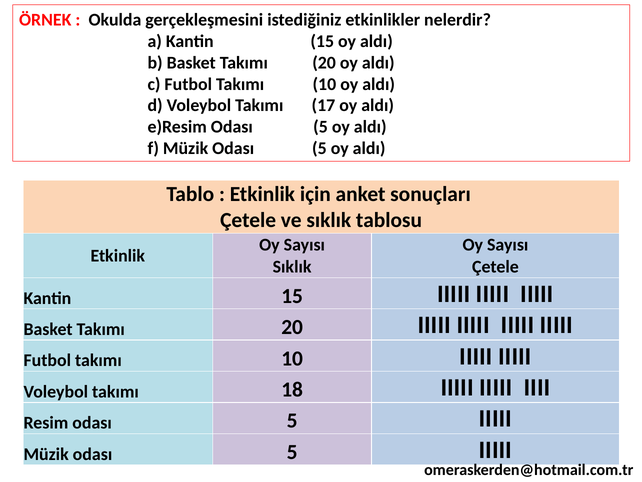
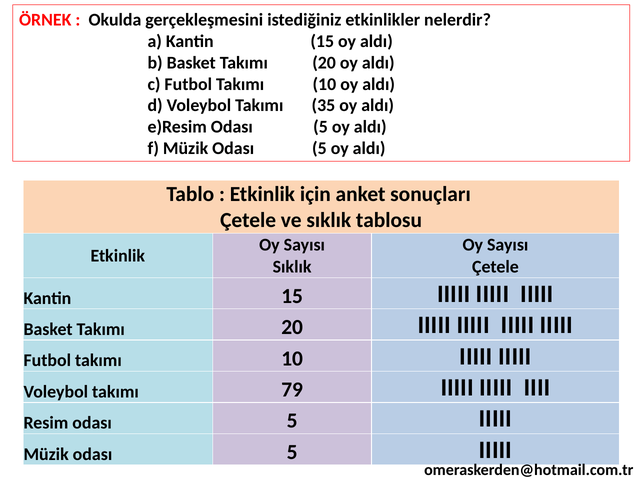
17: 17 -> 35
18: 18 -> 79
